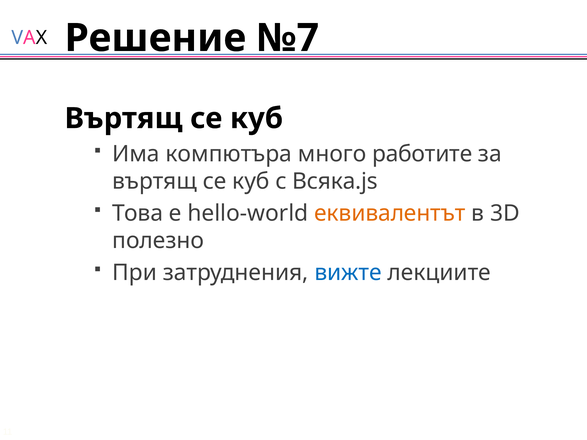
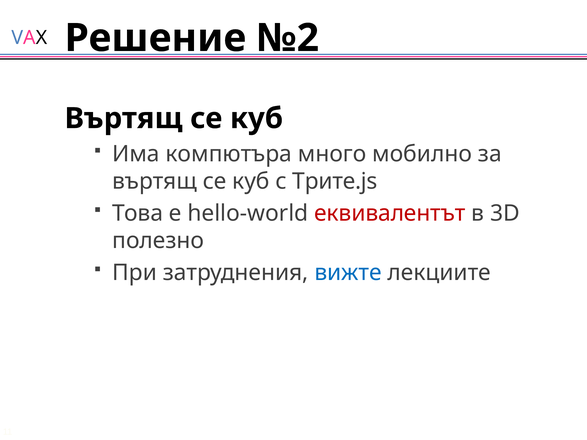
№7: №7 -> №2
работите: работите -> мобилно
Всяка.js: Всяка.js -> Трите.js
еквивалентът colour: orange -> red
